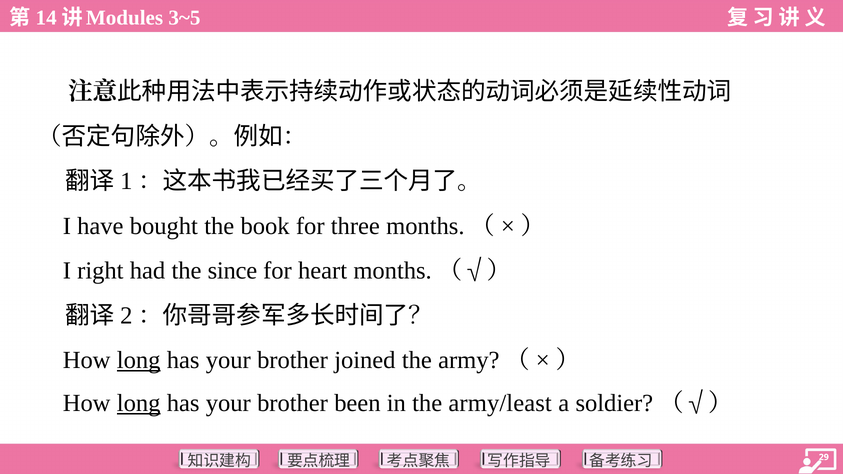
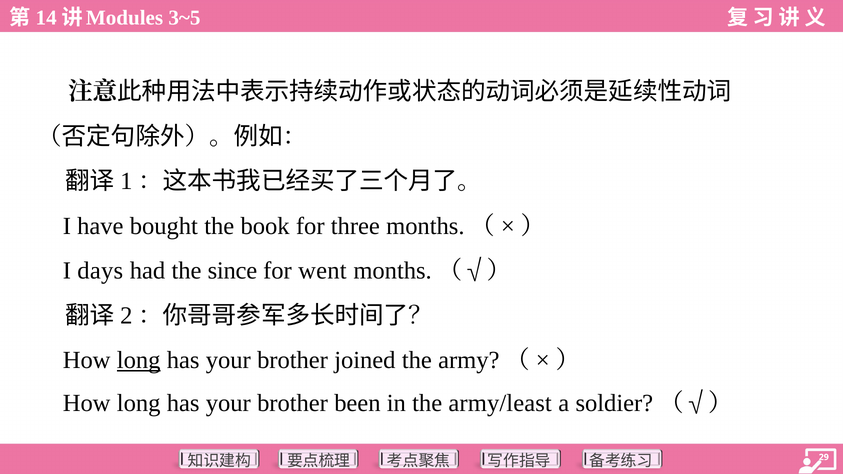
right: right -> days
heart: heart -> went
long at (139, 403) underline: present -> none
